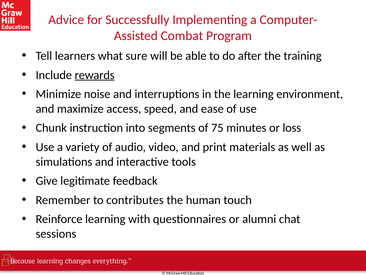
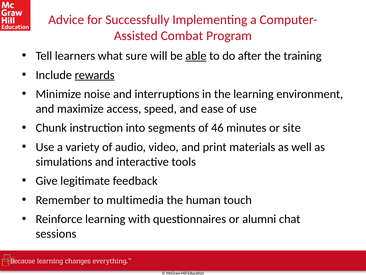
able underline: none -> present
75: 75 -> 46
loss: loss -> site
contributes: contributes -> multimedia
